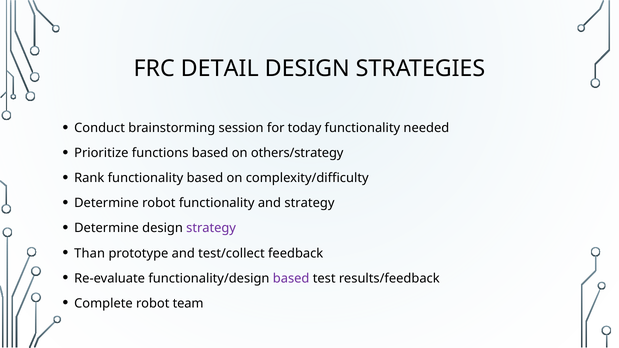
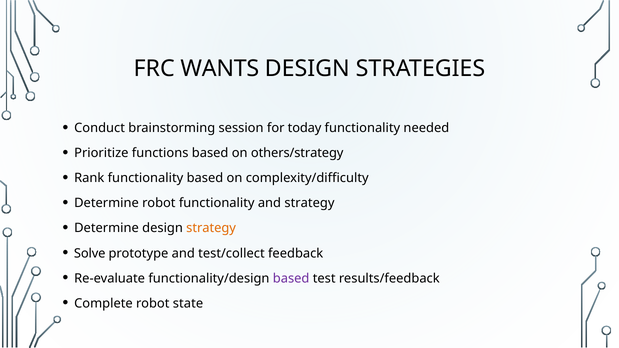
DETAIL: DETAIL -> WANTS
strategy at (211, 228) colour: purple -> orange
Than: Than -> Solve
team: team -> state
